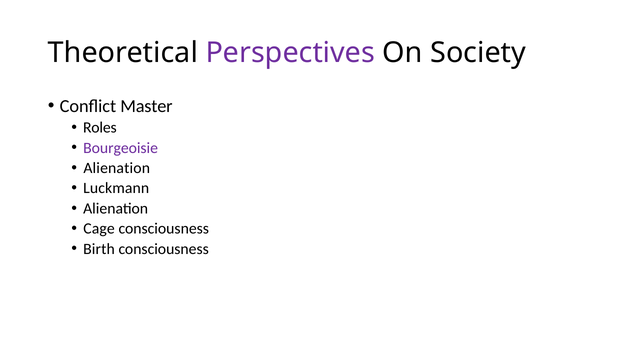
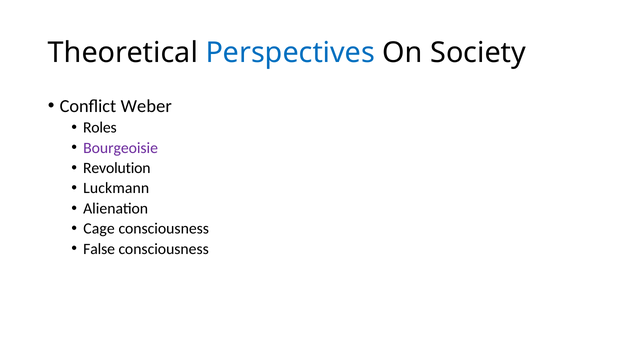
Perspectives colour: purple -> blue
Master: Master -> Weber
Alienation at (117, 168): Alienation -> Revolution
Birth: Birth -> False
